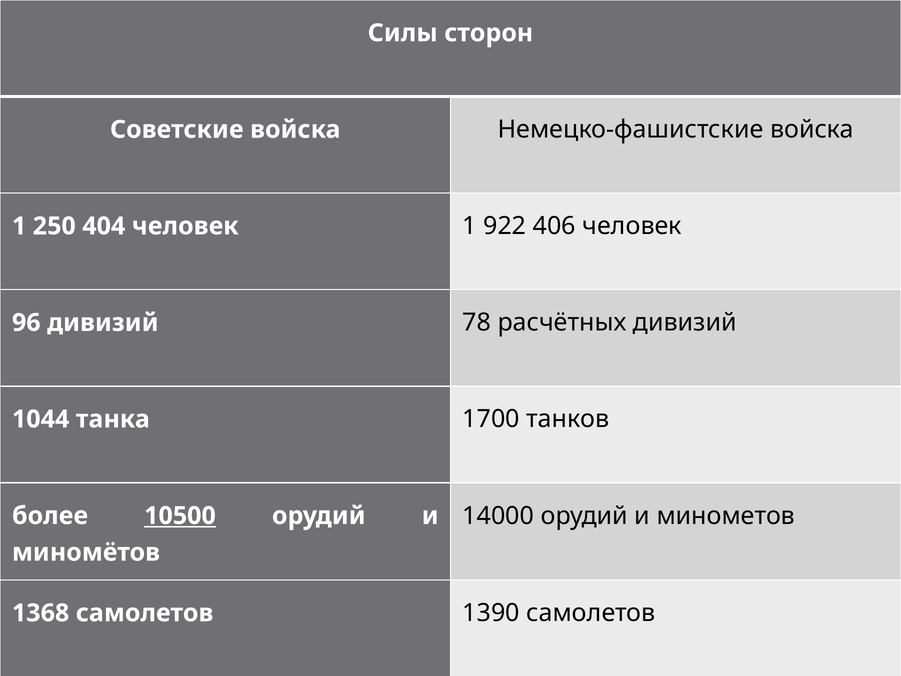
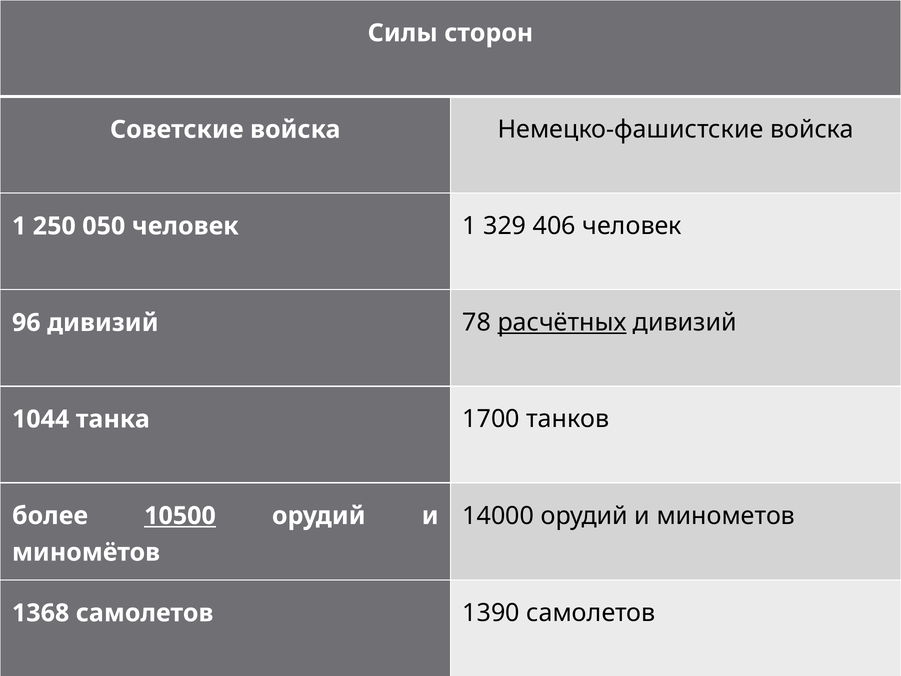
404: 404 -> 050
922: 922 -> 329
расчётных underline: none -> present
